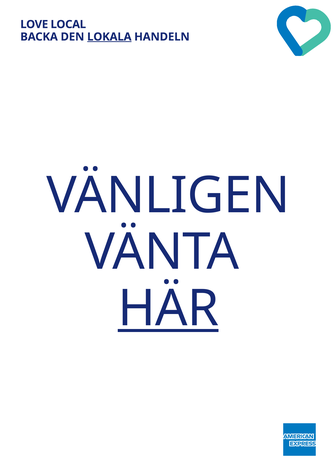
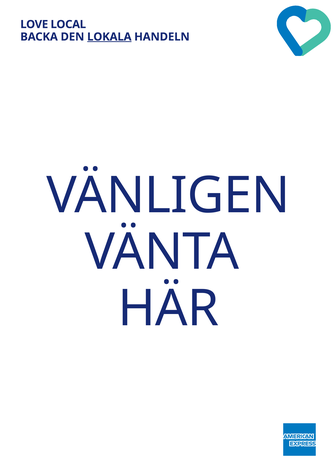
HÄR underline: present -> none
